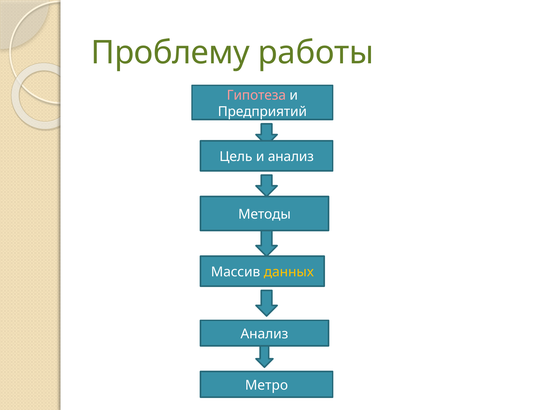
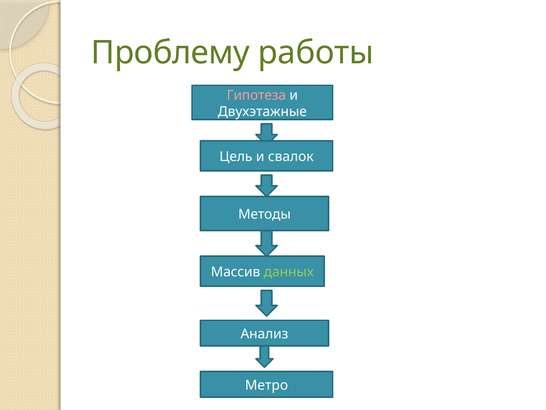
Предприятий: Предприятий -> Двухэтажные
и анализ: анализ -> свалок
данных colour: yellow -> light green
